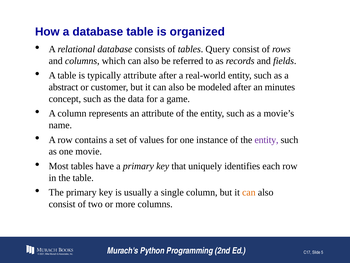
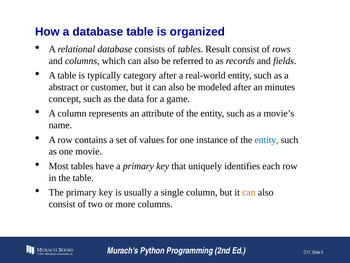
Query: Query -> Result
typically attribute: attribute -> category
entity at (266, 140) colour: purple -> blue
